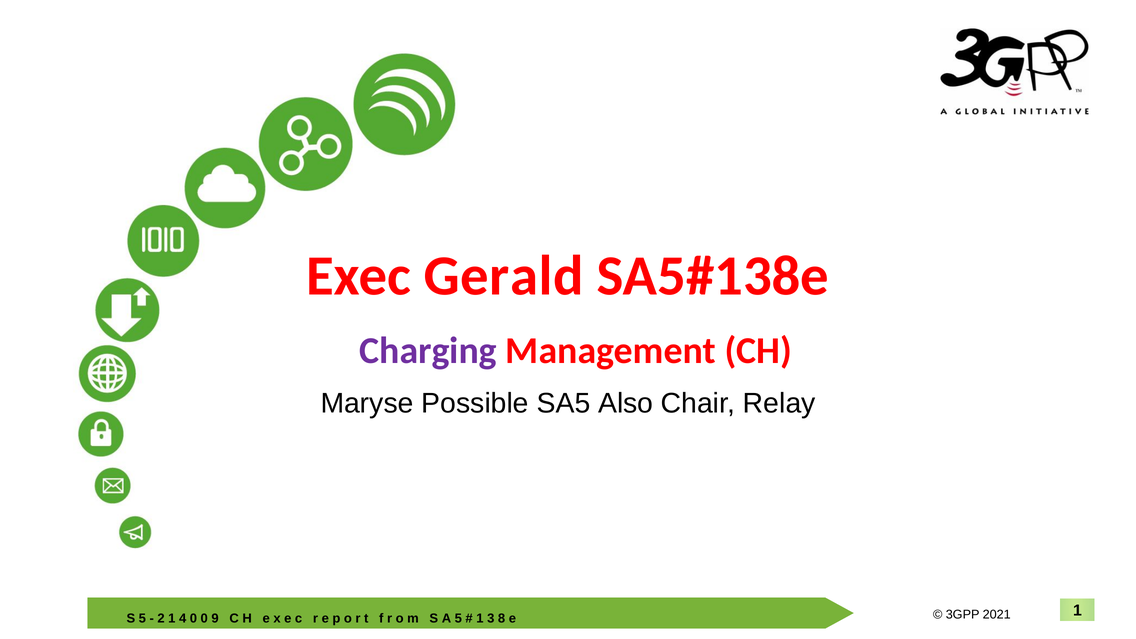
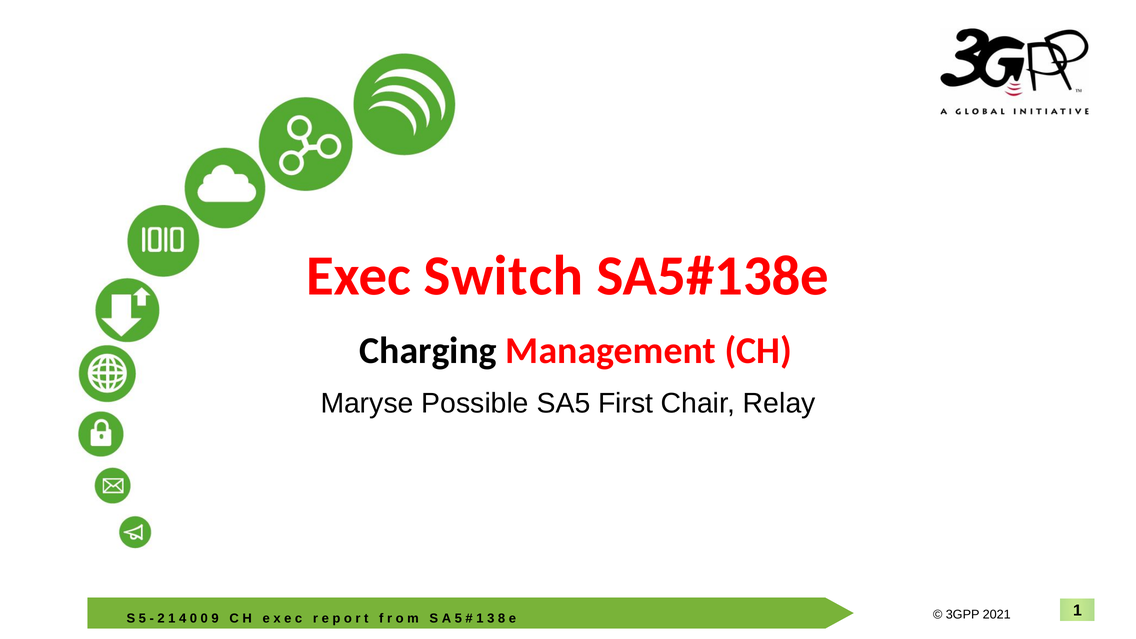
Gerald: Gerald -> Switch
Charging colour: purple -> black
Also: Also -> First
